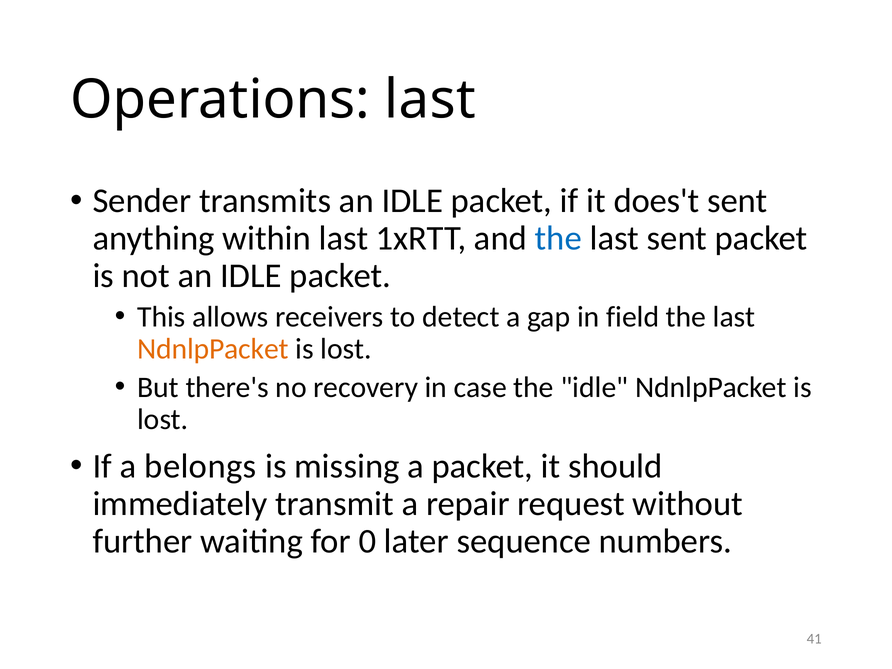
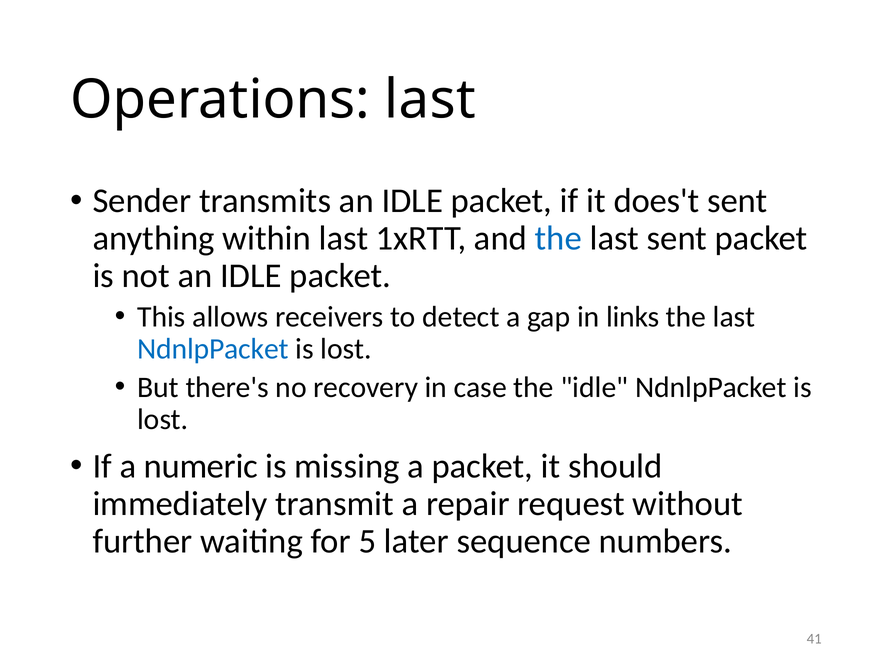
field: field -> links
NdnlpPacket at (213, 349) colour: orange -> blue
belongs: belongs -> numeric
0: 0 -> 5
